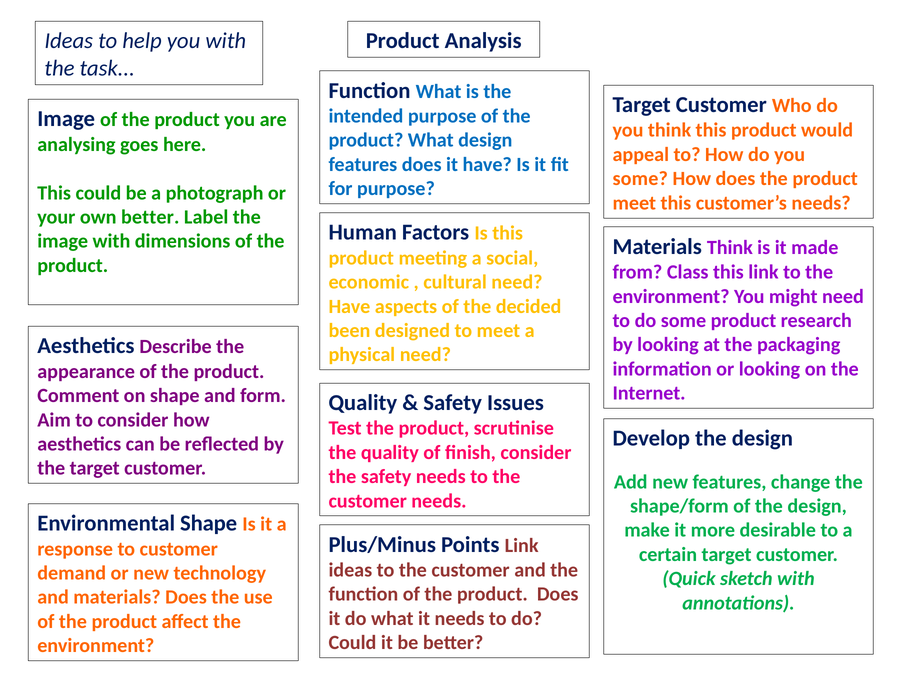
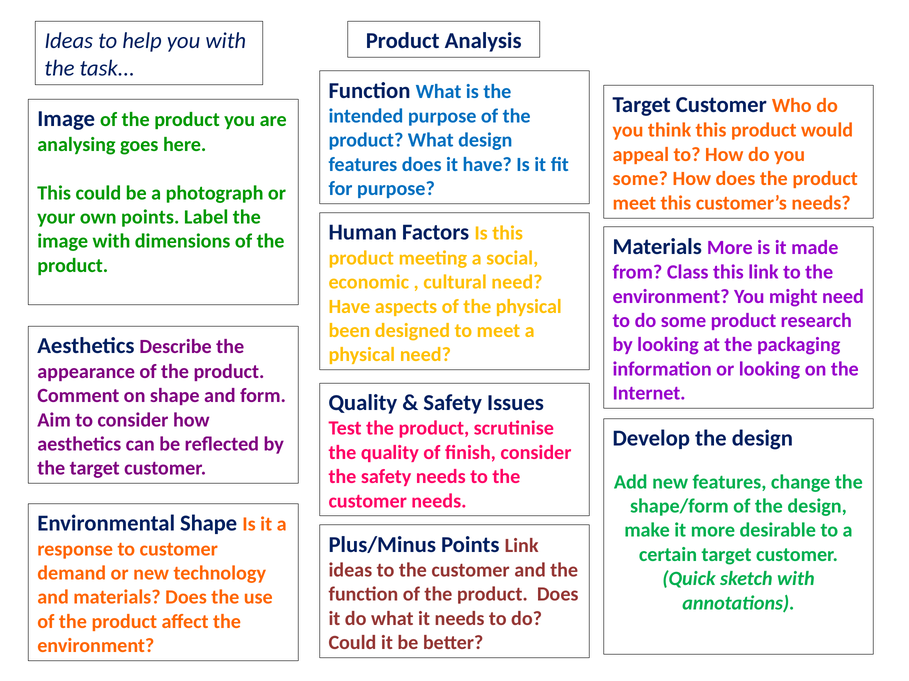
own better: better -> points
Materials Think: Think -> More
the decided: decided -> physical
